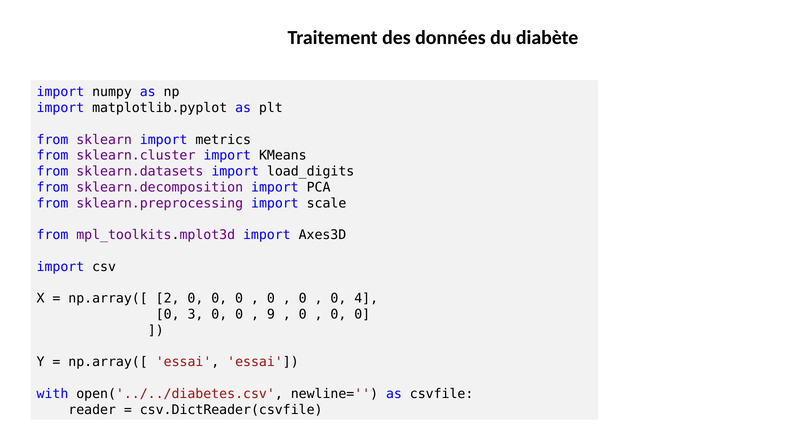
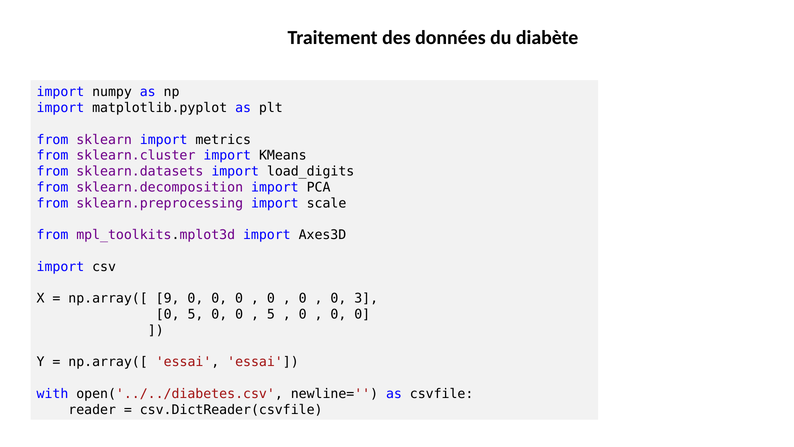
2: 2 -> 9
4: 4 -> 3
0 3: 3 -> 5
9 at (271, 314): 9 -> 5
